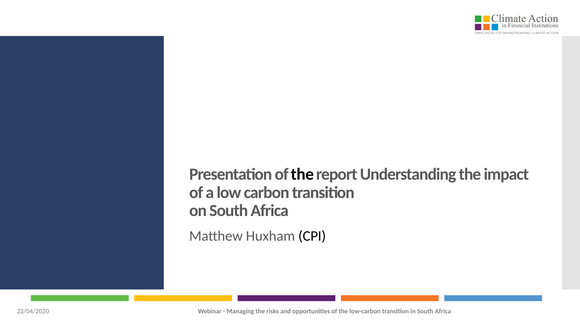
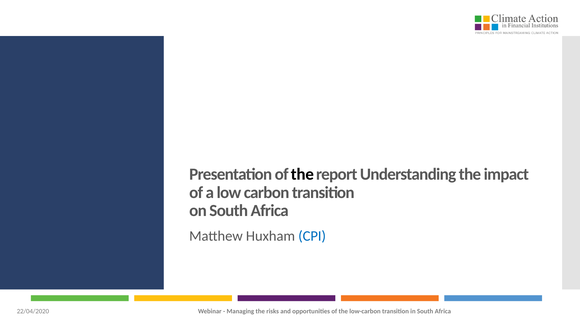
CPI colour: black -> blue
